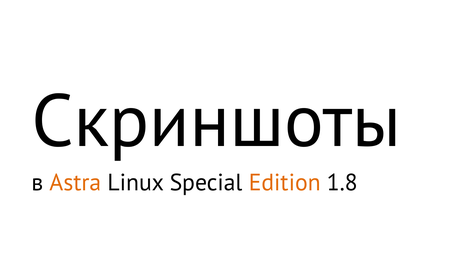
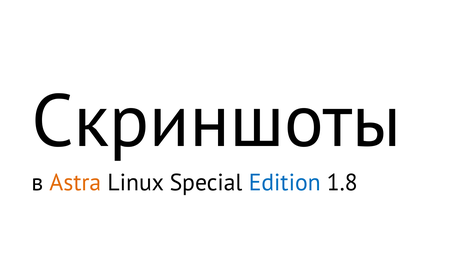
Edition colour: orange -> blue
